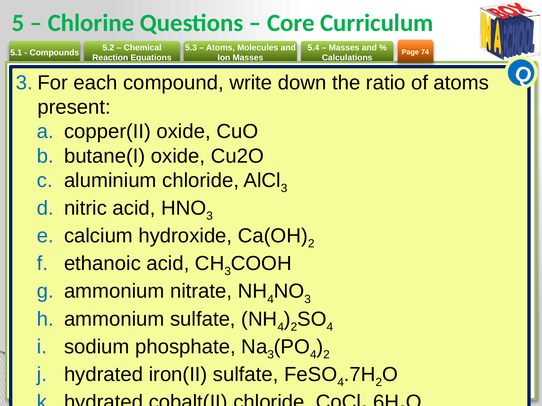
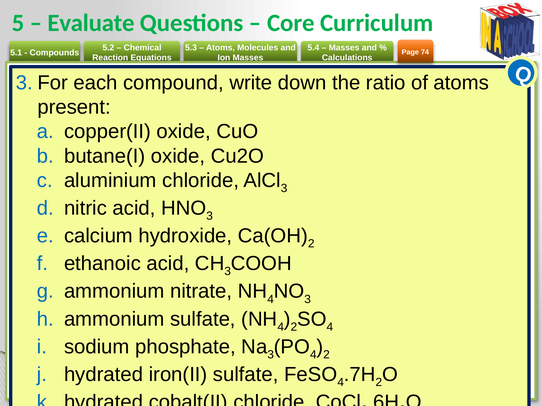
Chlorine: Chlorine -> Evaluate
